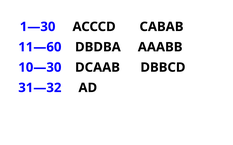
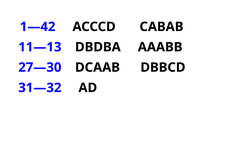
1—30: 1—30 -> 1—42
11—60: 11—60 -> 11—13
10—30: 10—30 -> 27—30
